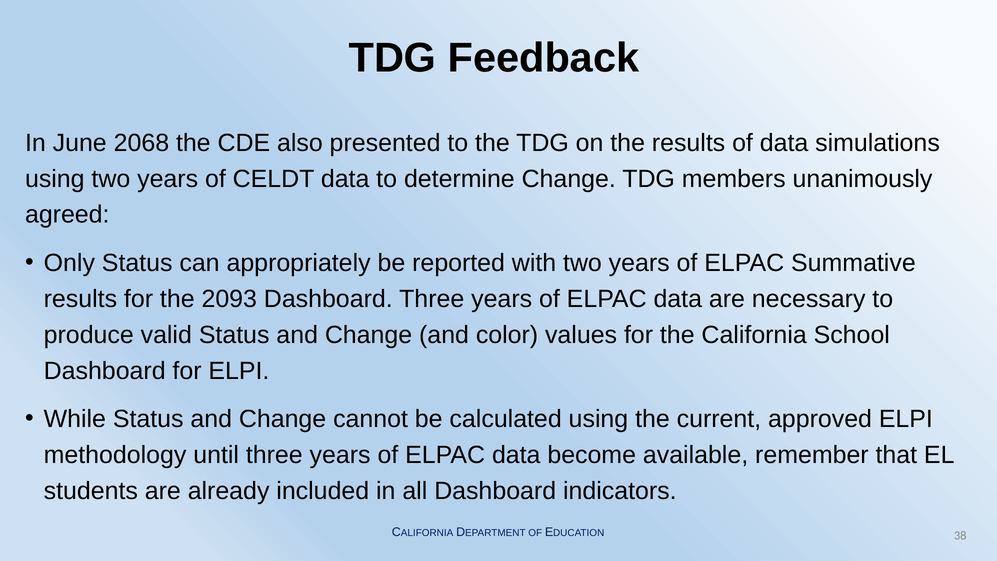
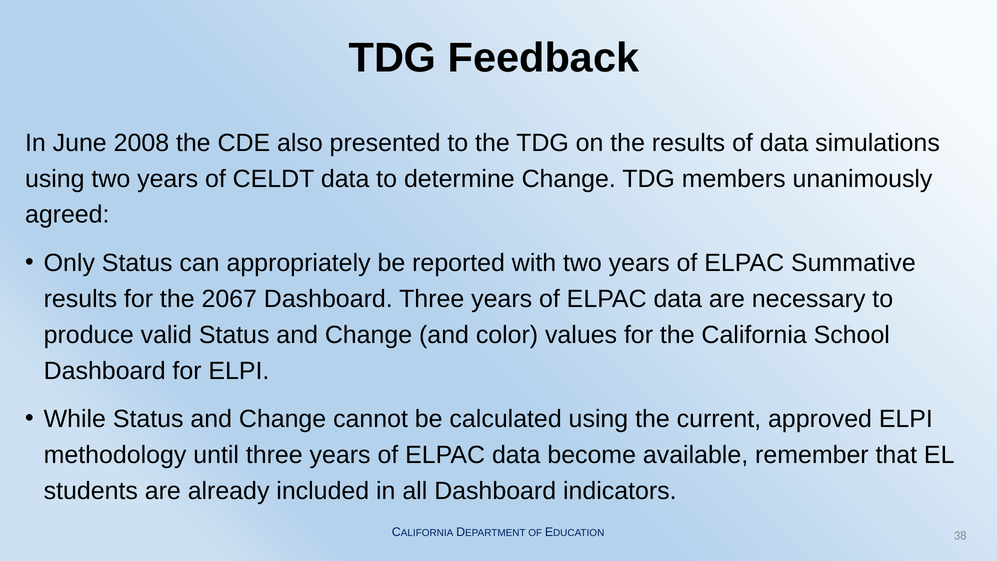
2068: 2068 -> 2008
2093: 2093 -> 2067
